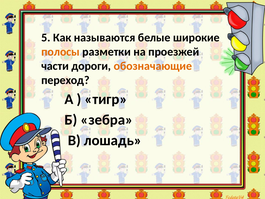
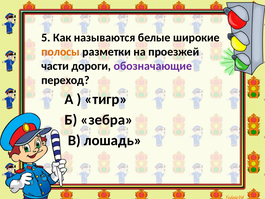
обозначающие colour: orange -> purple
